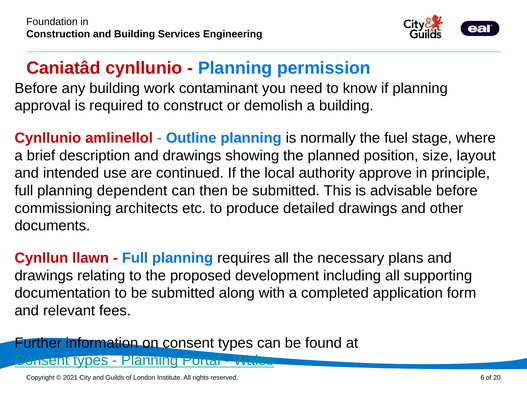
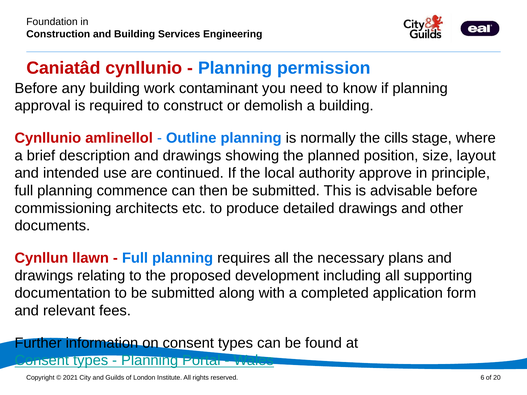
fuel: fuel -> cills
dependent: dependent -> commence
